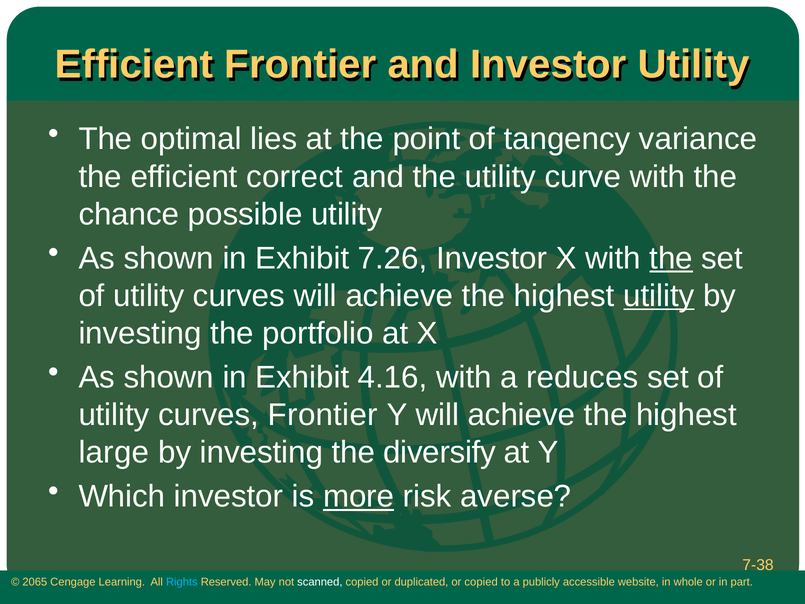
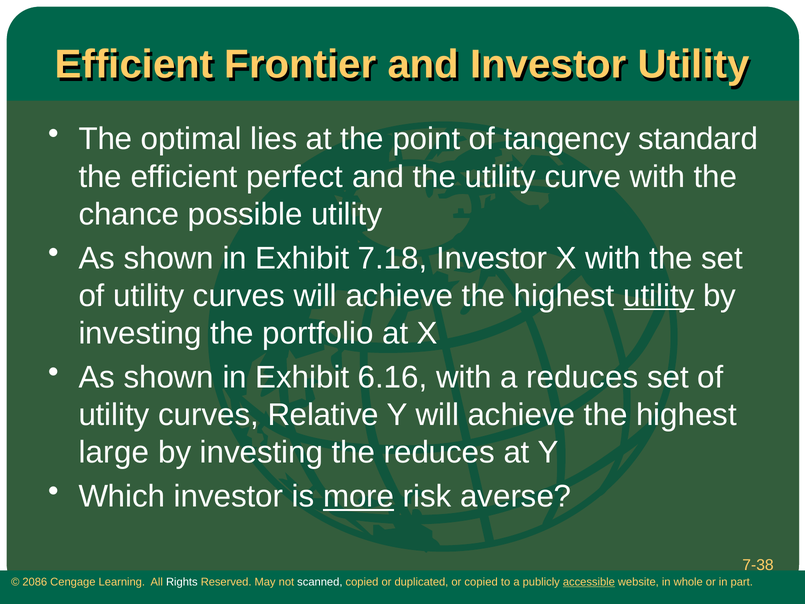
variance: variance -> standard
correct: correct -> perfect
7.26: 7.26 -> 7.18
the at (671, 258) underline: present -> none
4.16: 4.16 -> 6.16
curves Frontier: Frontier -> Relative
the diversify: diversify -> reduces
2065: 2065 -> 2086
Rights colour: light blue -> white
accessible underline: none -> present
